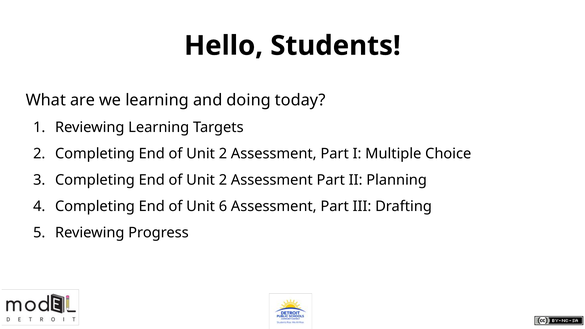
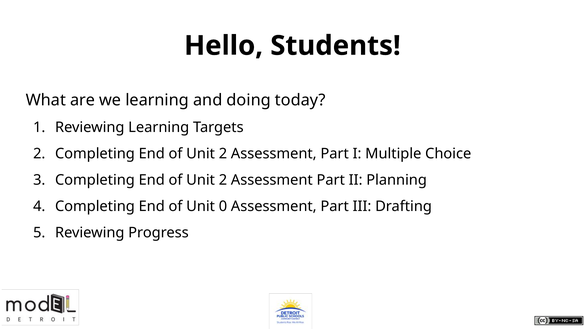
6: 6 -> 0
